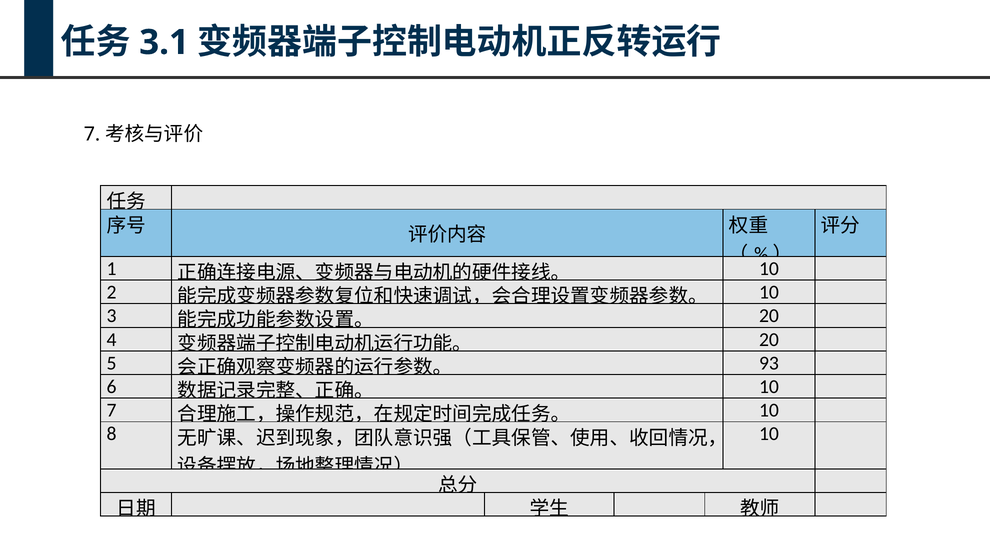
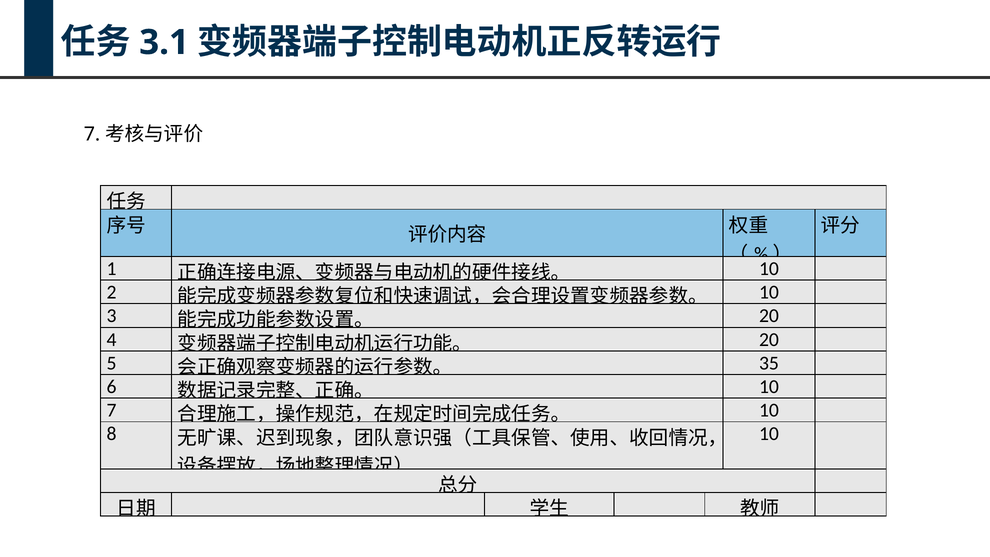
93: 93 -> 35
